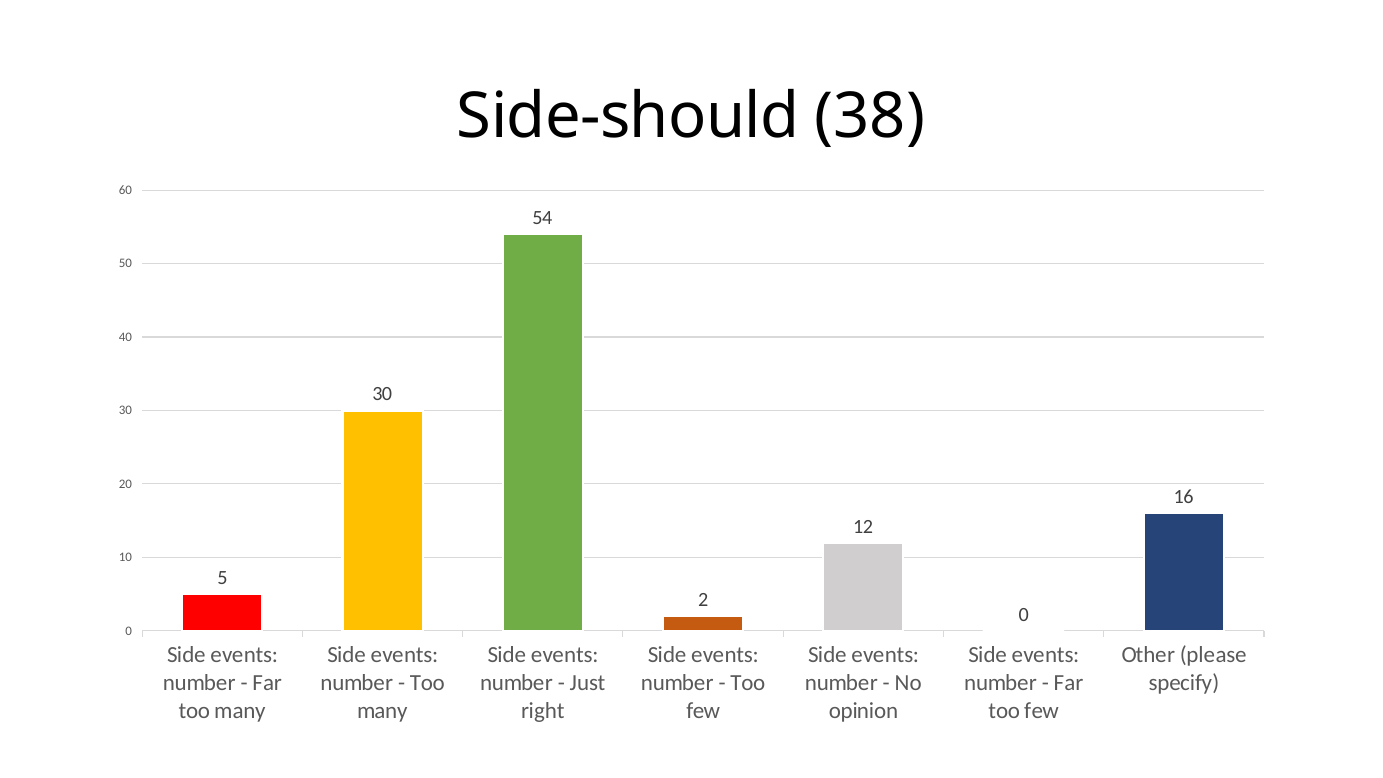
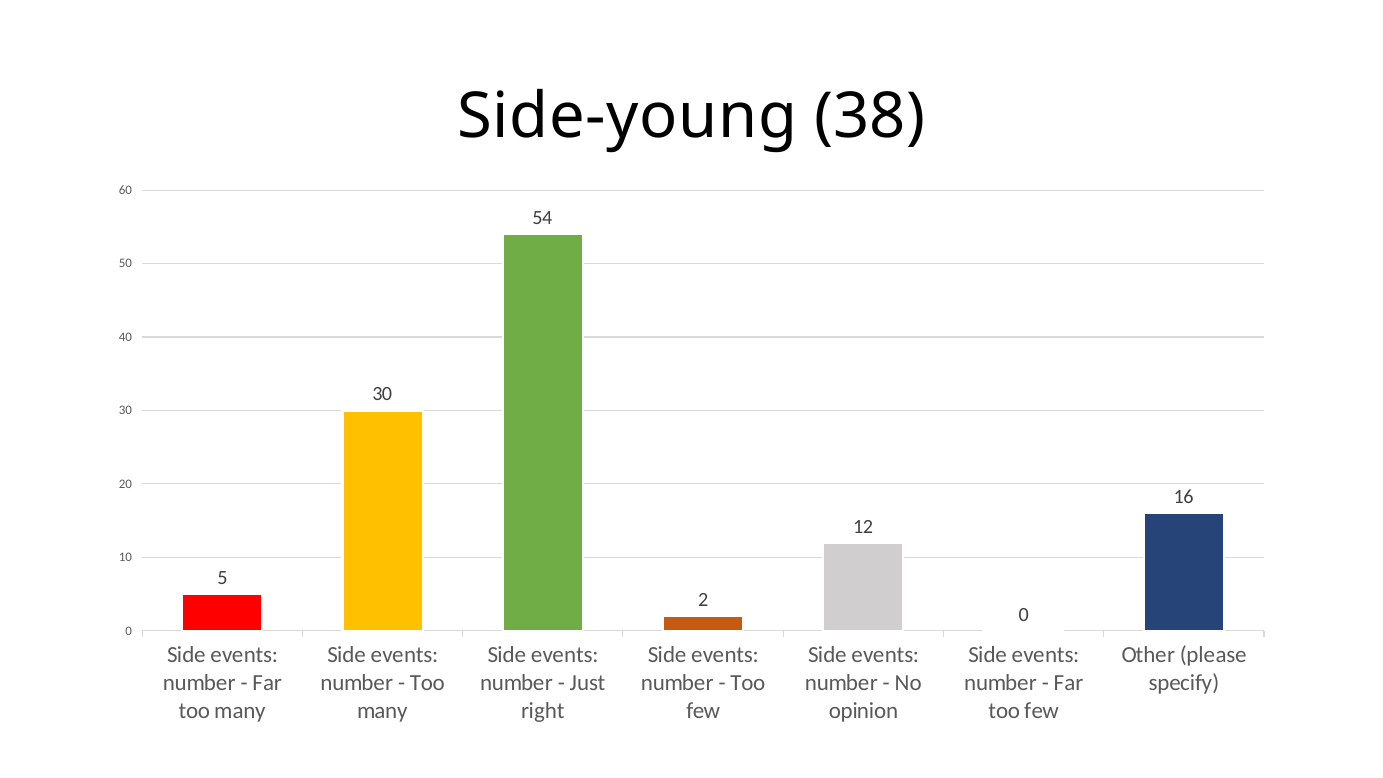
Side-should: Side-should -> Side-young
